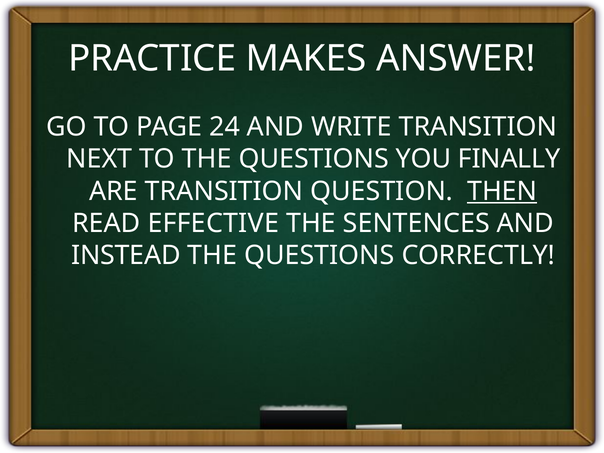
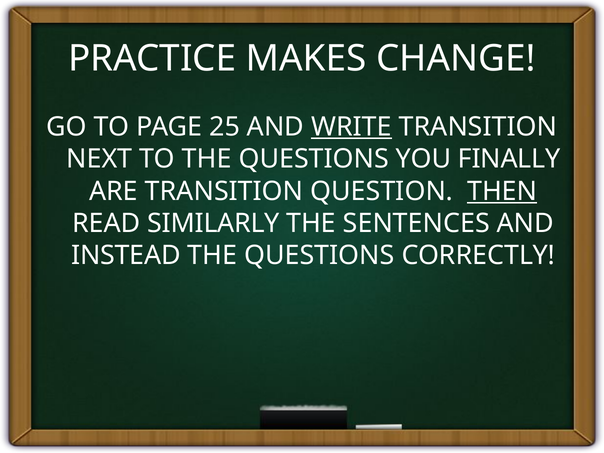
ANSWER: ANSWER -> CHANGE
24: 24 -> 25
WRITE underline: none -> present
EFFECTIVE: EFFECTIVE -> SIMILARLY
